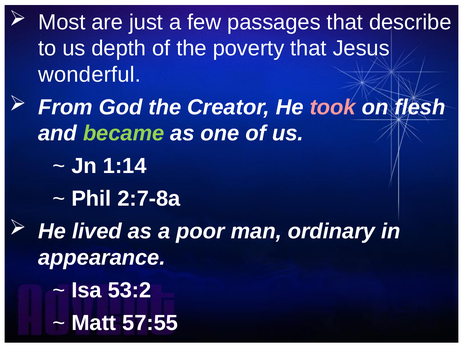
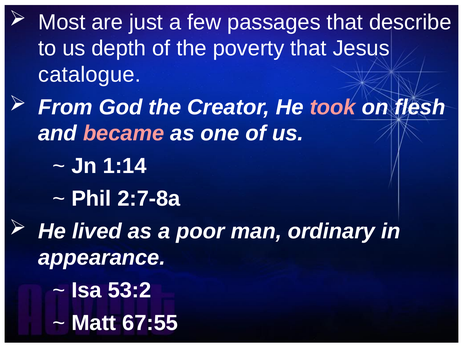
wonderful: wonderful -> catalogue
became colour: light green -> pink
57:55: 57:55 -> 67:55
